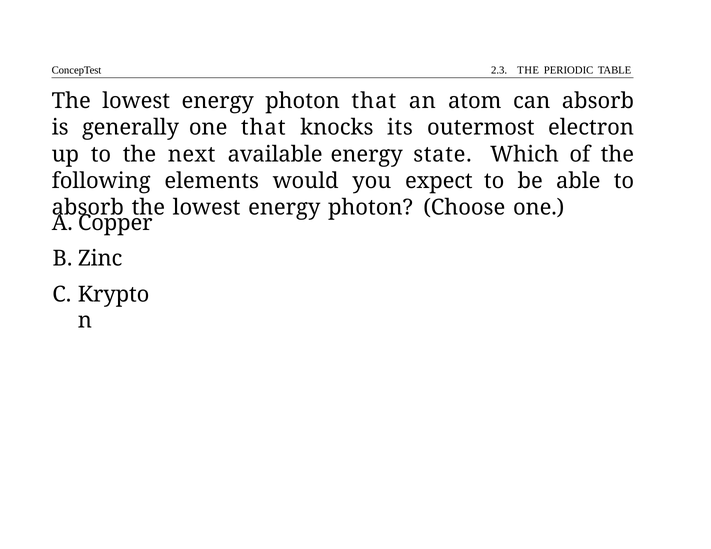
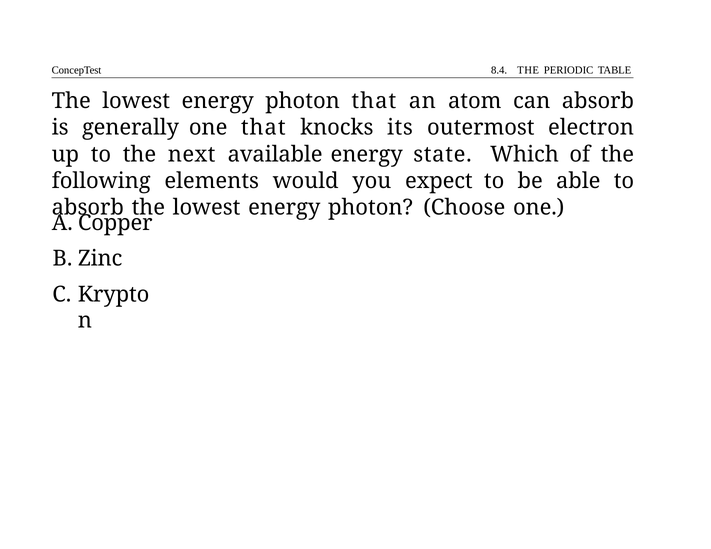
2.3: 2.3 -> 8.4
